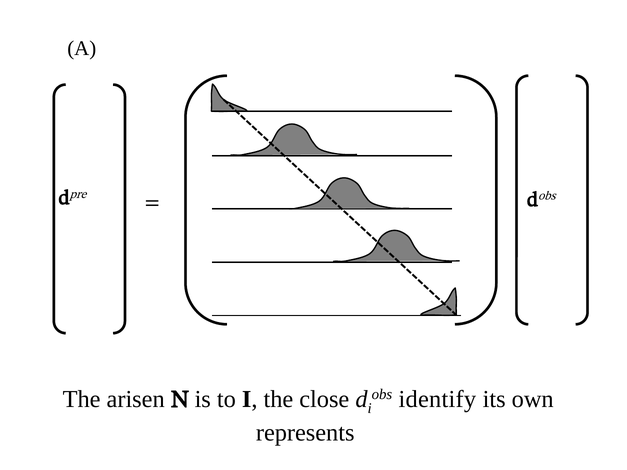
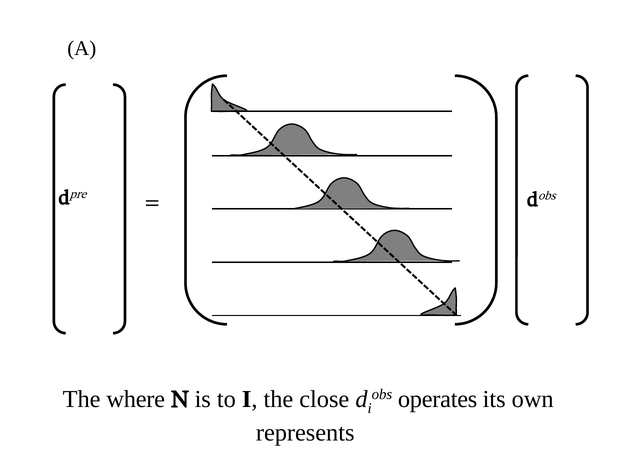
identify: identify -> operates
arisen: arisen -> where
